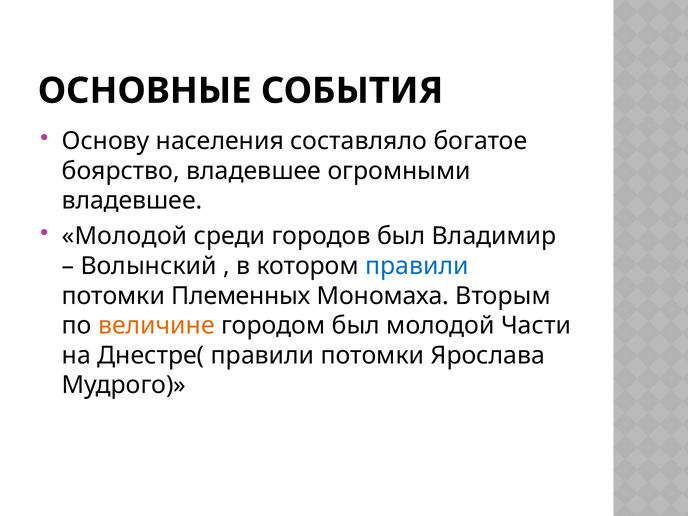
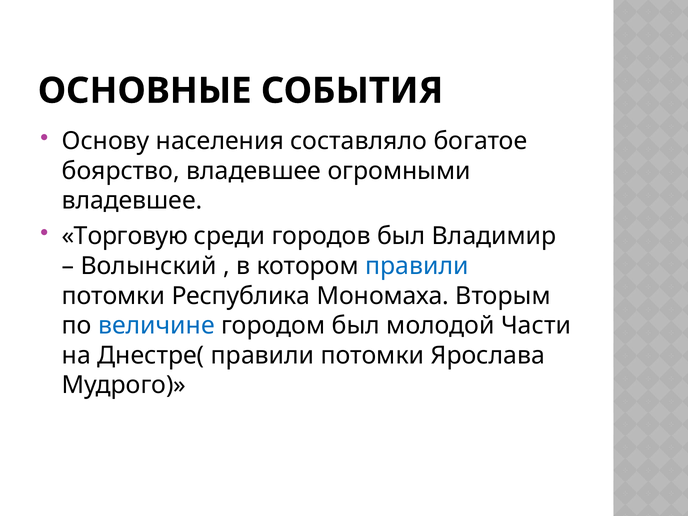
Молодой at (125, 236): Молодой -> Торговую
Племенных: Племенных -> Республика
величине colour: orange -> blue
